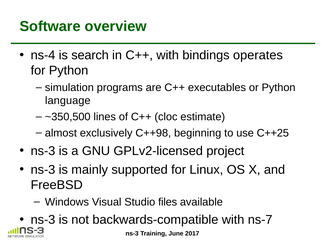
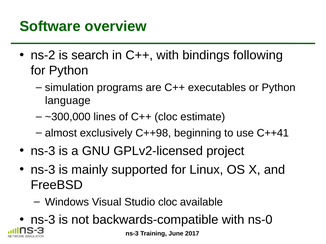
ns-4: ns-4 -> ns-2
operates: operates -> following
~350,500: ~350,500 -> ~300,000
C++25: C++25 -> C++41
Studio files: files -> cloc
ns-7: ns-7 -> ns-0
